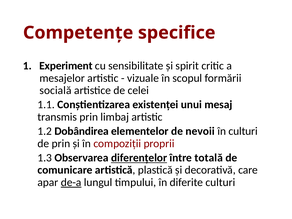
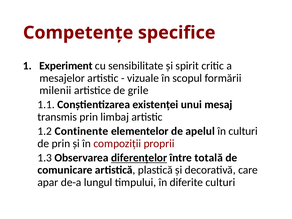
socială: socială -> milenii
celei: celei -> grile
Dobândirea: Dobândirea -> Continente
nevoii: nevoii -> apelul
de-a underline: present -> none
